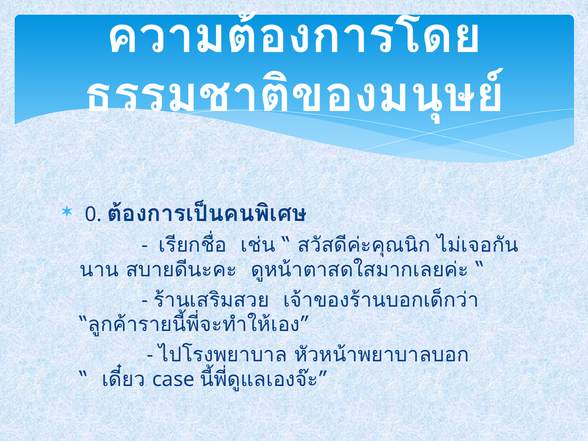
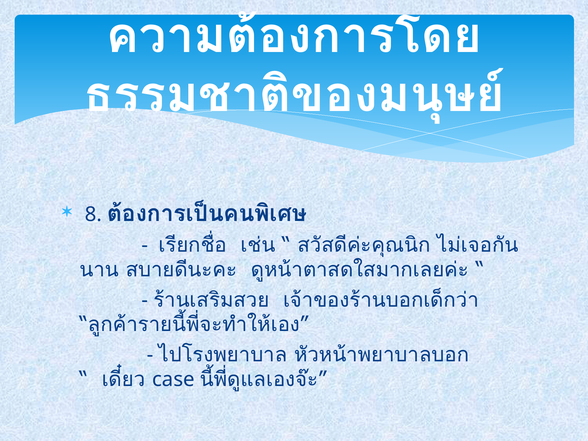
0: 0 -> 8
